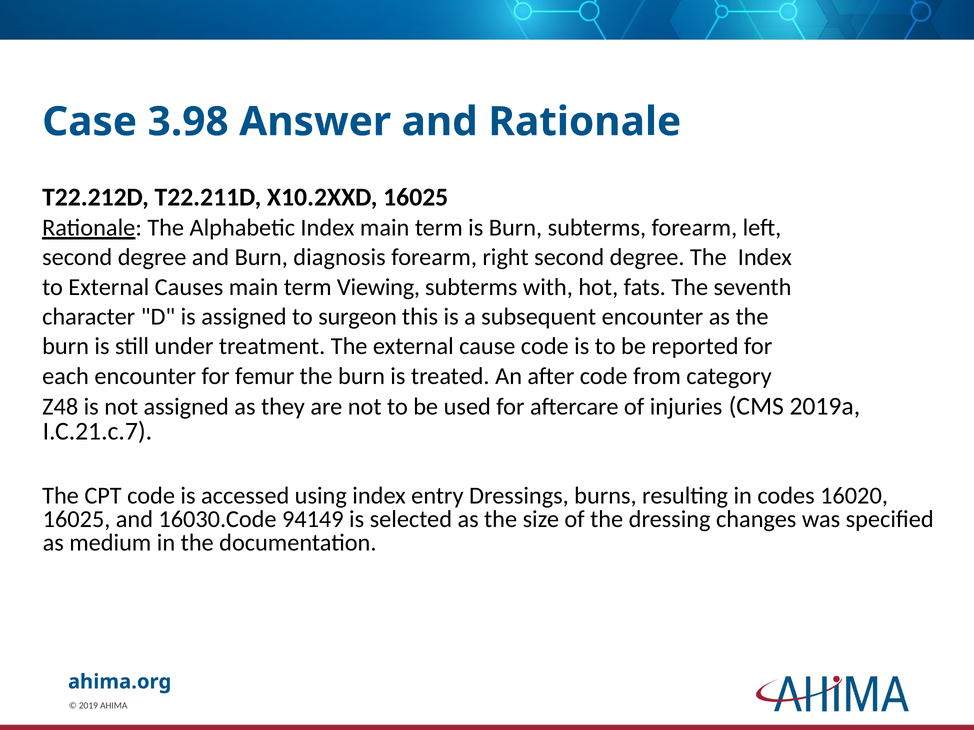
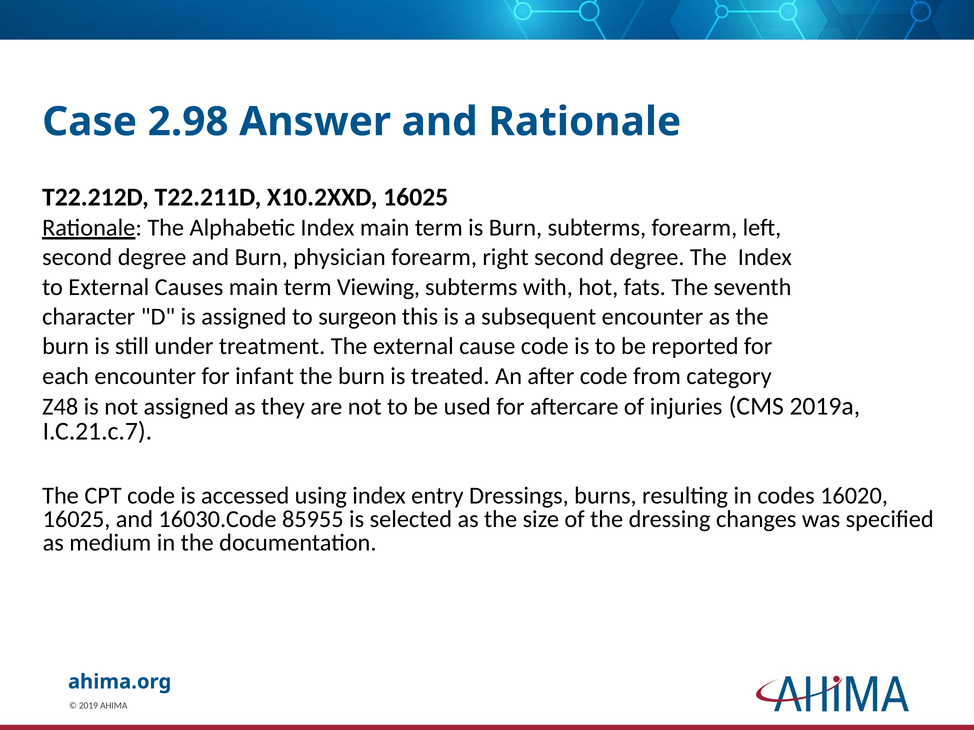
3.98: 3.98 -> 2.98
diagnosis: diagnosis -> physician
femur: femur -> infant
94149: 94149 -> 85955
